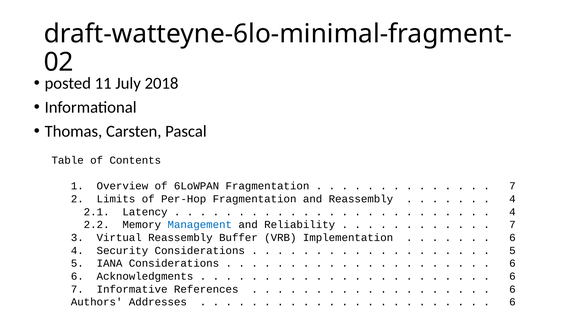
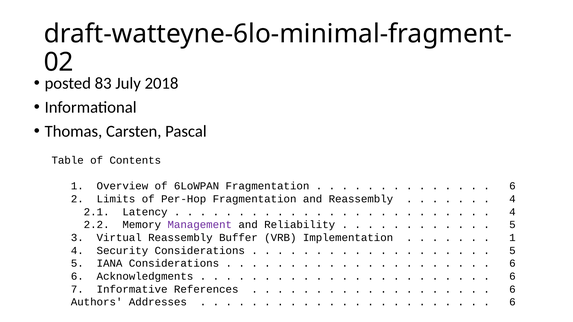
11: 11 -> 83
7 at (512, 186): 7 -> 6
Management colour: blue -> purple
7 at (512, 225): 7 -> 5
6 at (512, 238): 6 -> 1
